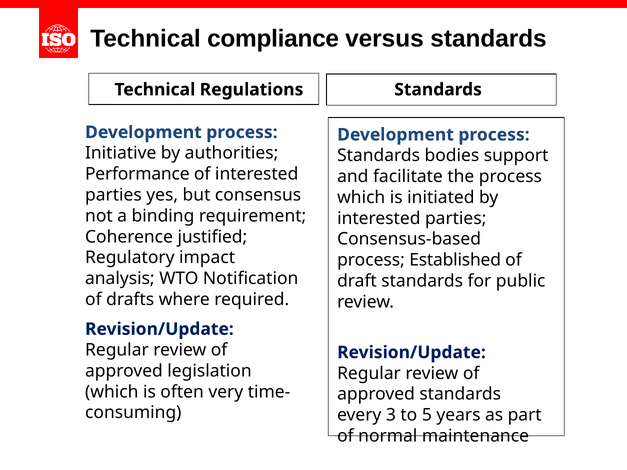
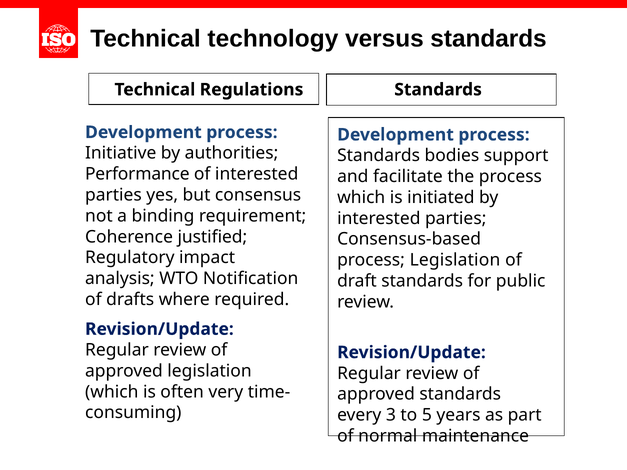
compliance: compliance -> technology
process Established: Established -> Legislation
